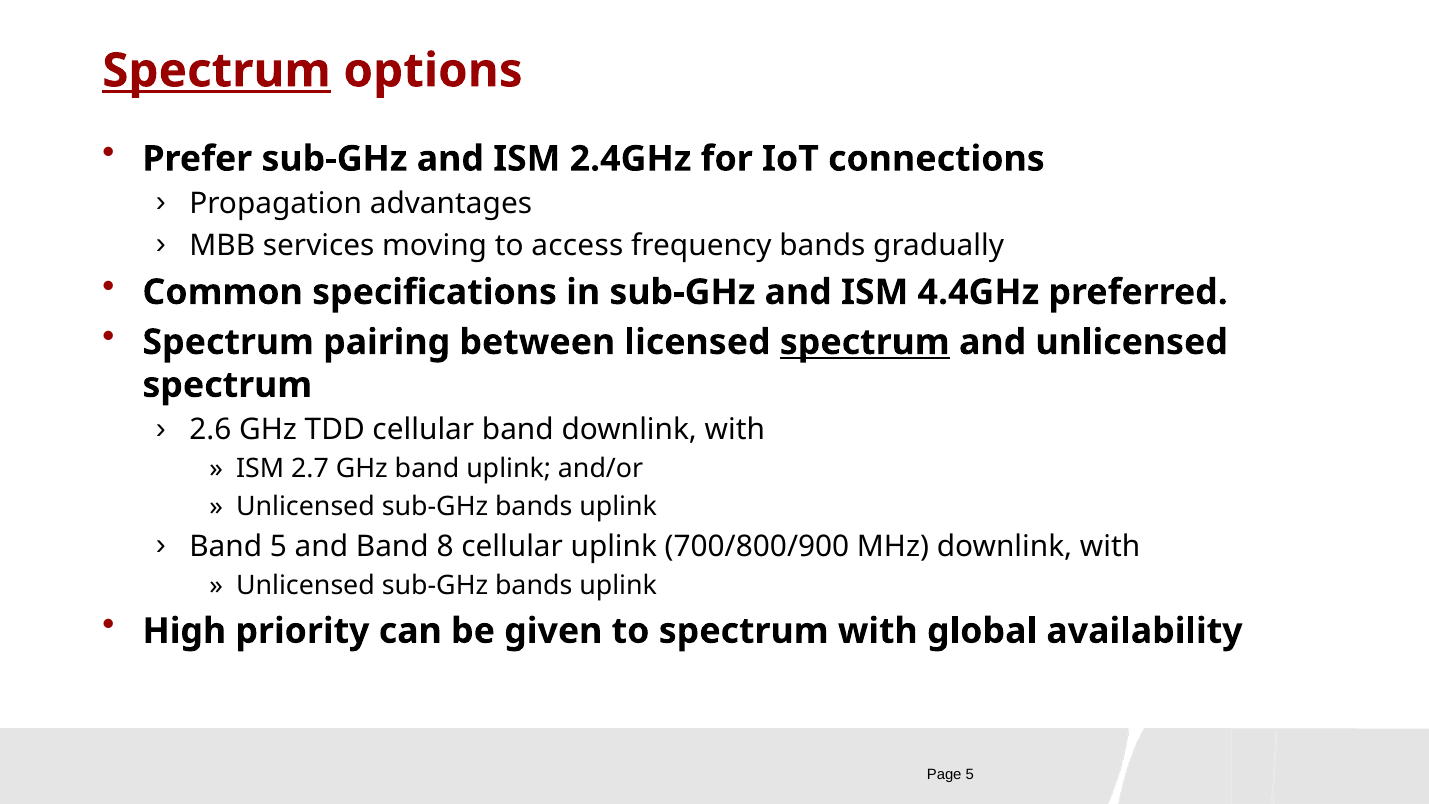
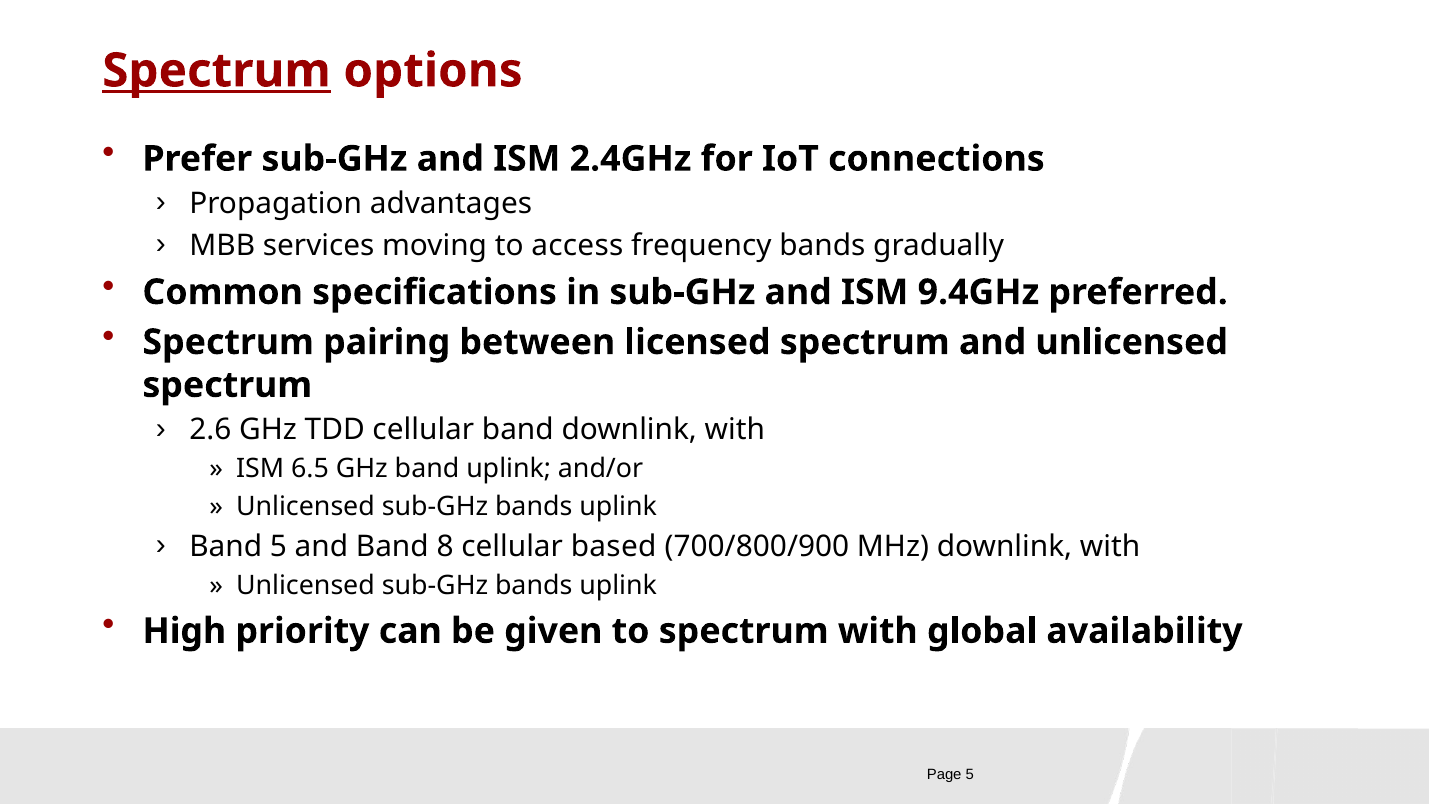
4.4GHz: 4.4GHz -> 9.4GHz
spectrum at (865, 342) underline: present -> none
2.7: 2.7 -> 6.5
cellular uplink: uplink -> based
